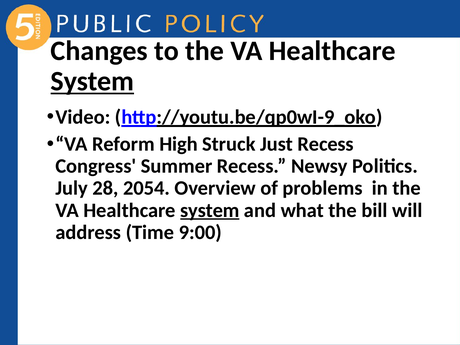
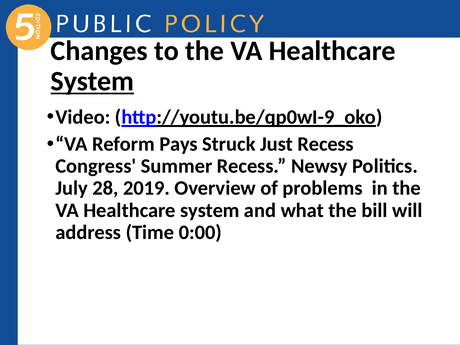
High: High -> Pays
2054: 2054 -> 2019
system at (210, 210) underline: present -> none
9:00: 9:00 -> 0:00
